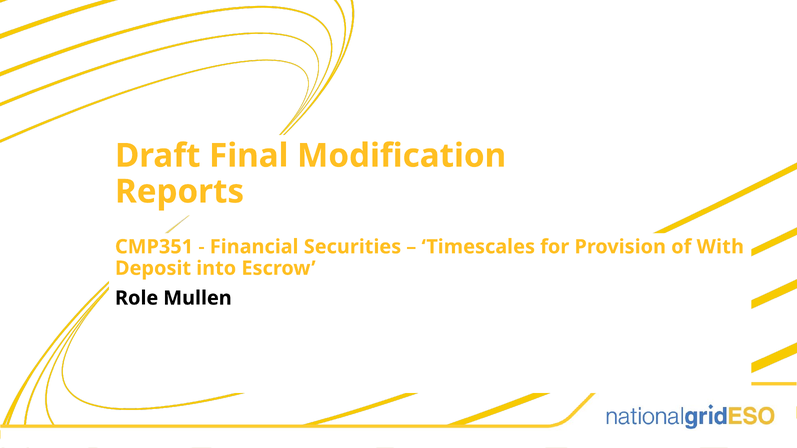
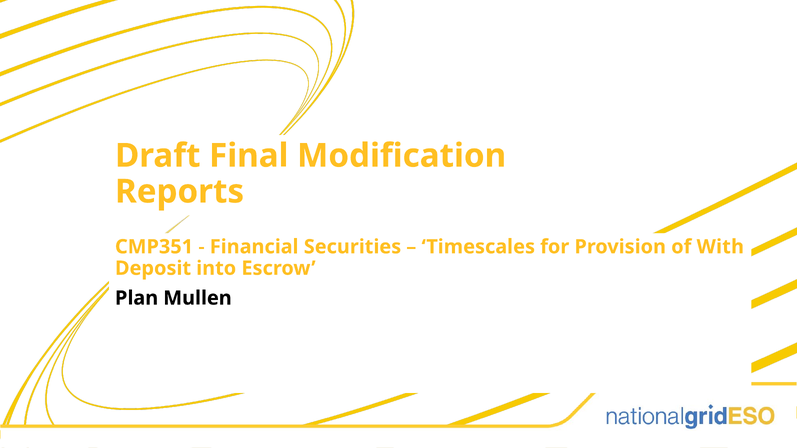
Role: Role -> Plan
